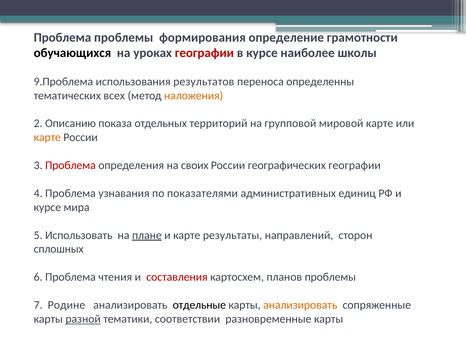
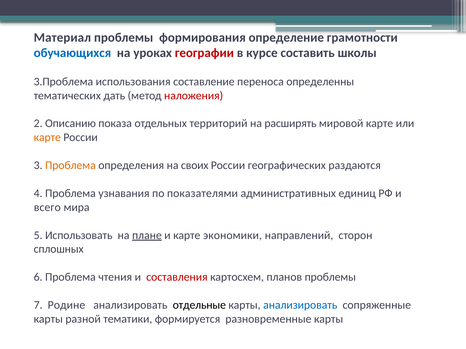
Проблема at (62, 38): Проблема -> Материал
обучающихся colour: black -> blue
наиболее: наиболее -> составить
9.Проблема: 9.Проблема -> 3.Проблема
результатов: результатов -> составление
всех: всех -> дать
наложения colour: orange -> red
групповой: групповой -> расширять
Проблема at (70, 166) colour: red -> orange
географических географии: географии -> раздаются
курсе at (47, 208): курсе -> всего
результаты: результаты -> экономики
анализировать at (300, 305) colour: orange -> blue
разной underline: present -> none
соответствии: соответствии -> формируется
